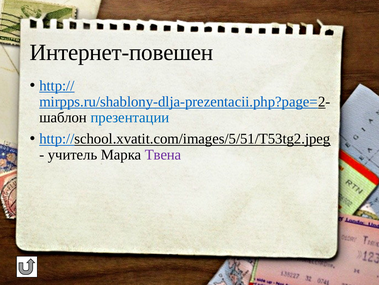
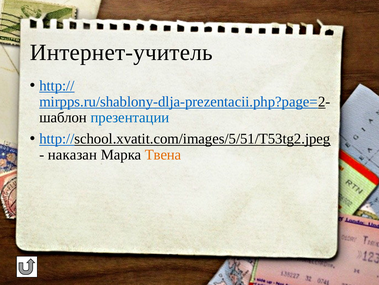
Интернет-повешен: Интернет-повешен -> Интернет-учитель
учитель: учитель -> наказан
Твена colour: purple -> orange
